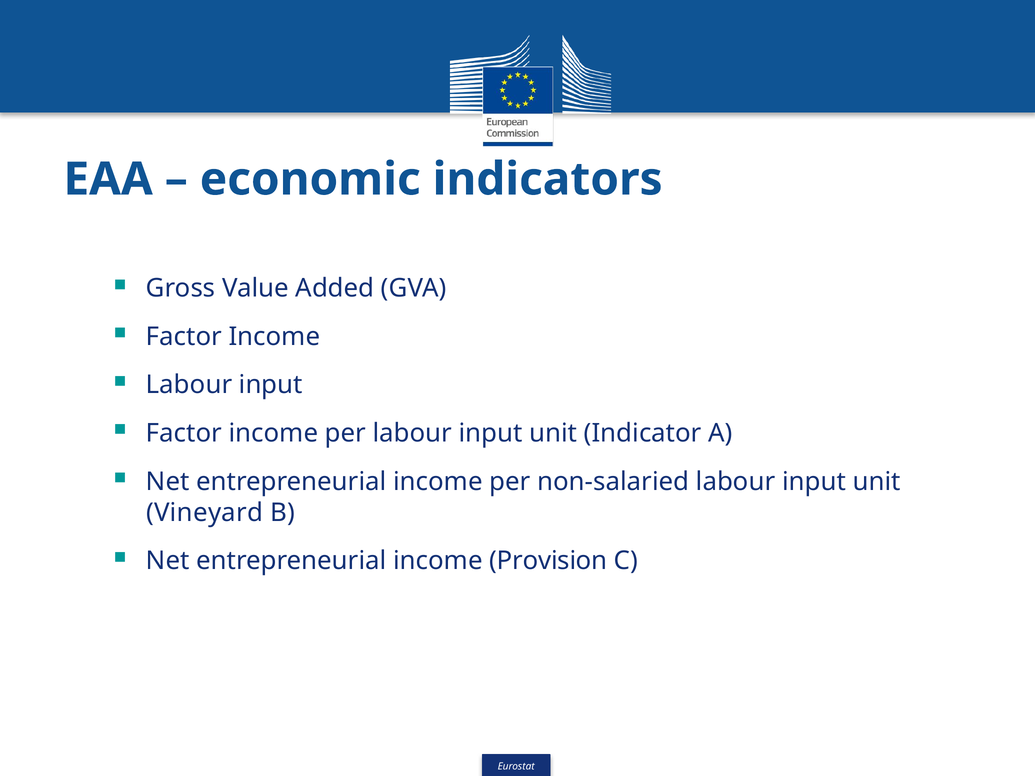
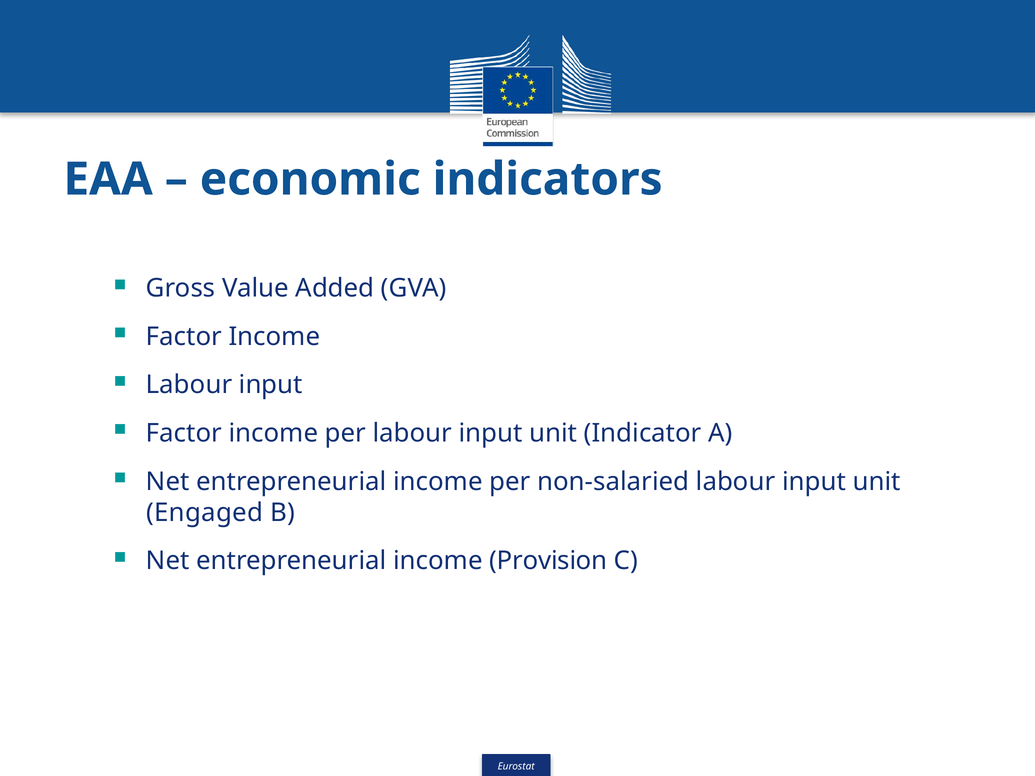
Vineyard: Vineyard -> Engaged
